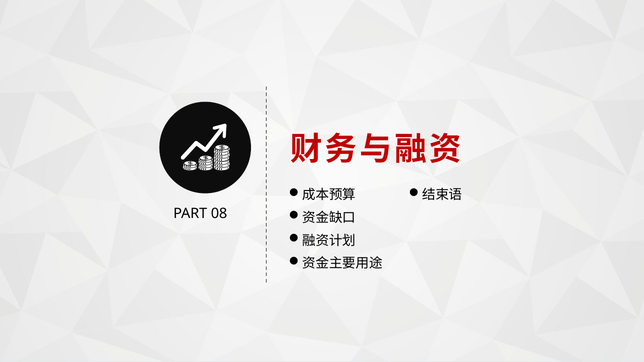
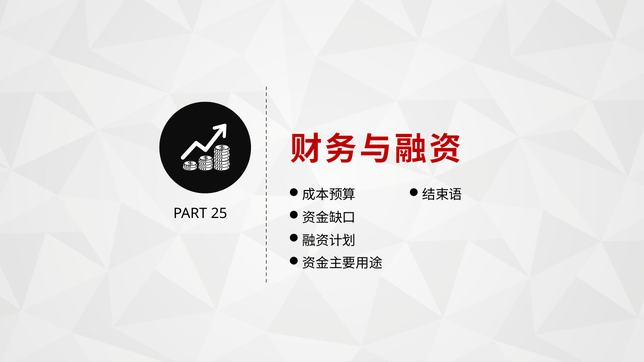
08: 08 -> 25
